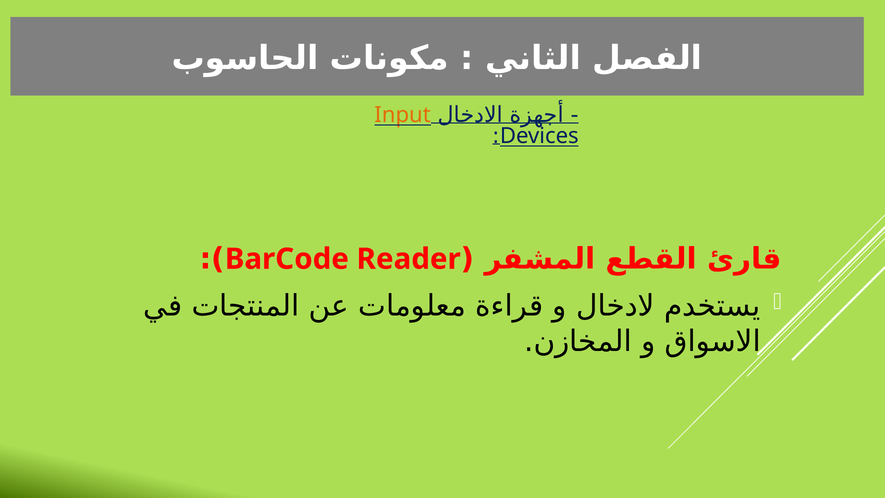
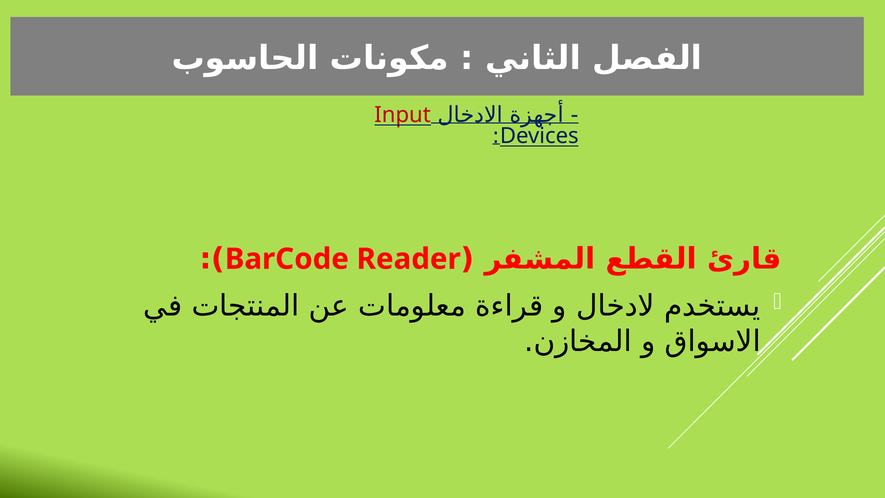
Input colour: orange -> red
